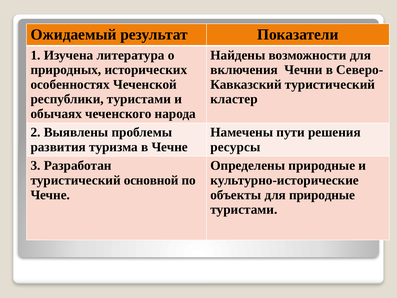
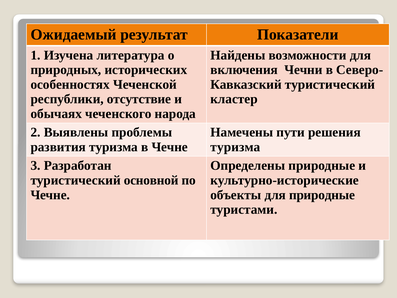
республики туристами: туристами -> отсутствие
ресурсы at (235, 147): ресурсы -> туризма
